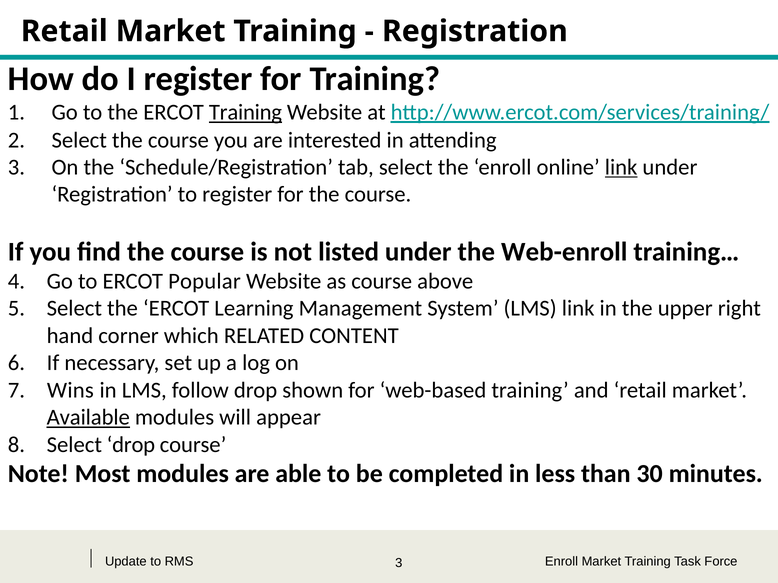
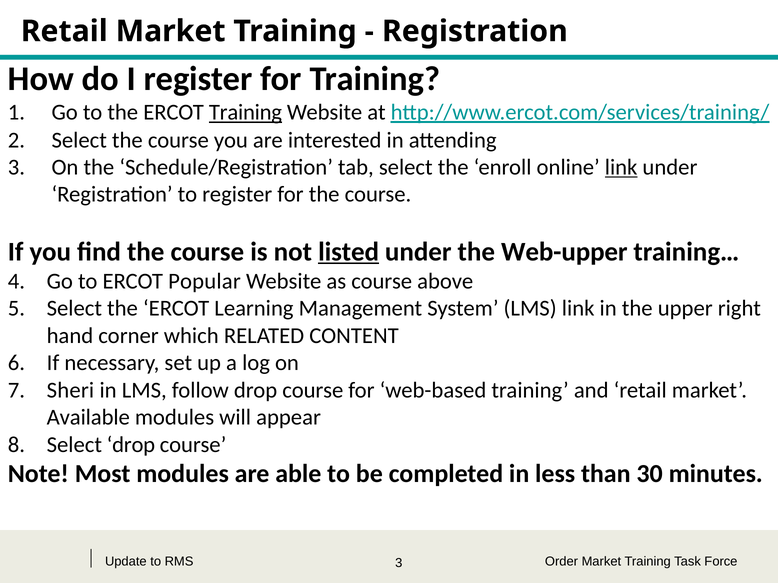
listed underline: none -> present
Web-enroll: Web-enroll -> Web-upper
Wins: Wins -> Sheri
follow drop shown: shown -> course
Available underline: present -> none
Enroll at (562, 562): Enroll -> Order
